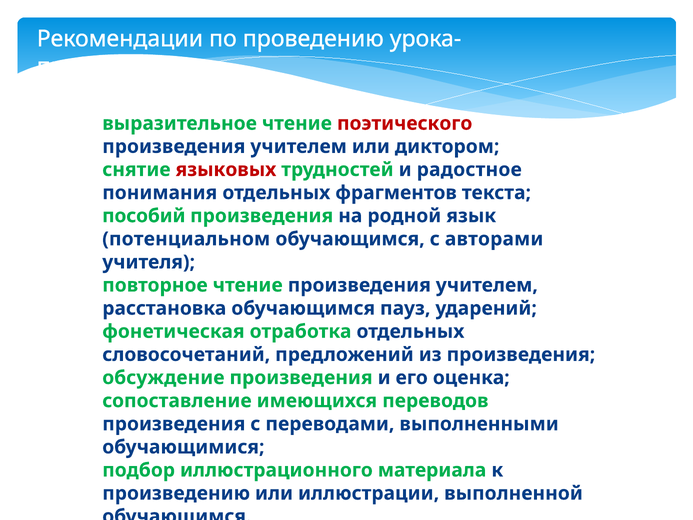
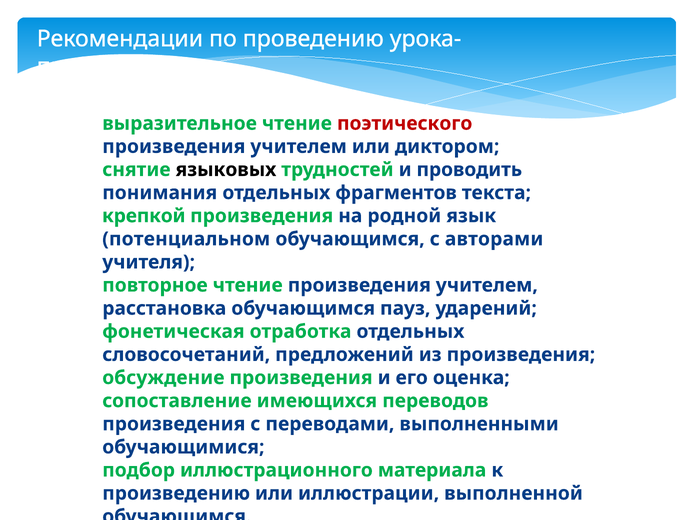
языковых colour: red -> black
радостное: радостное -> проводить
пособий: пособий -> крепкой
